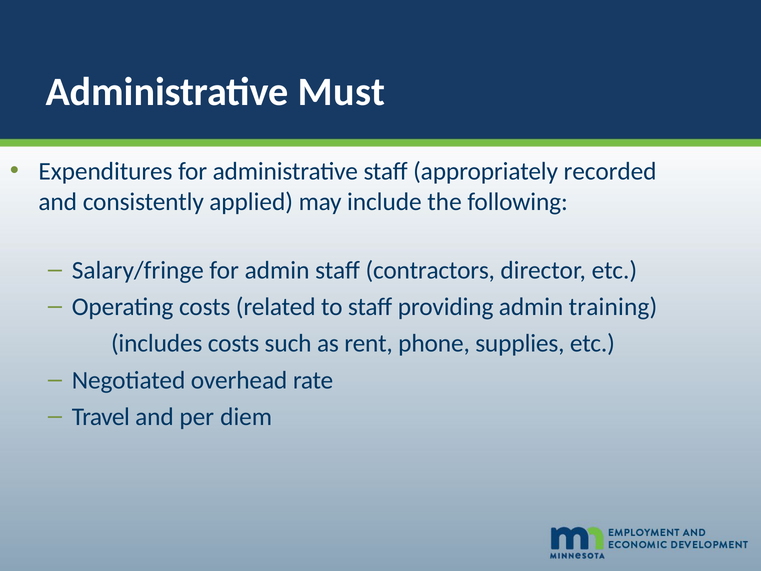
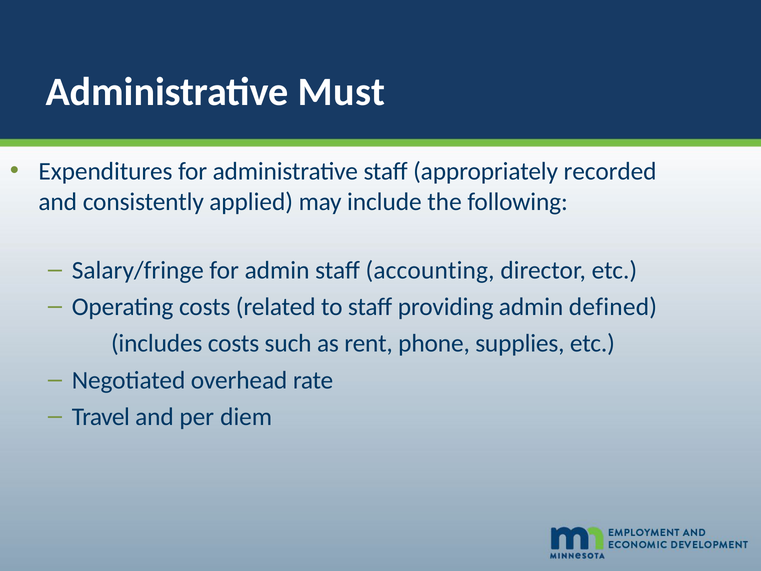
contractors: contractors -> accounting
training: training -> defined
